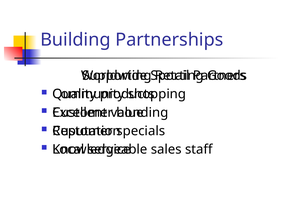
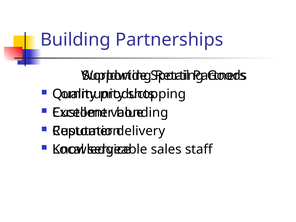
specials: specials -> delivery
